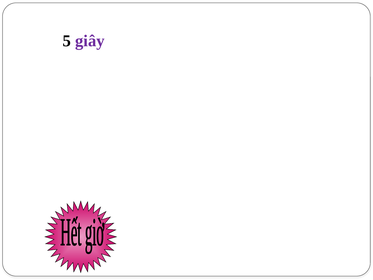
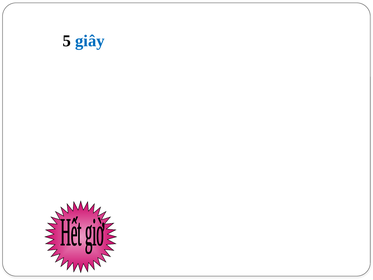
giây colour: purple -> blue
